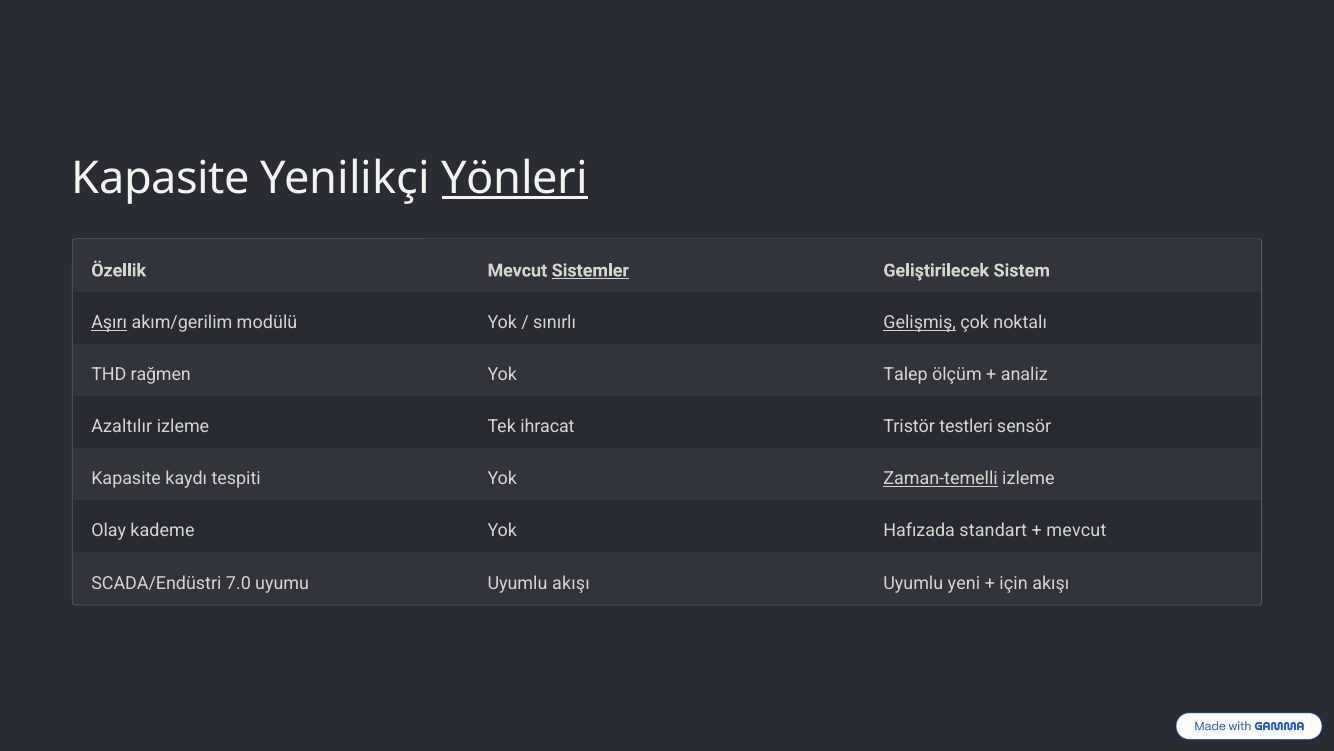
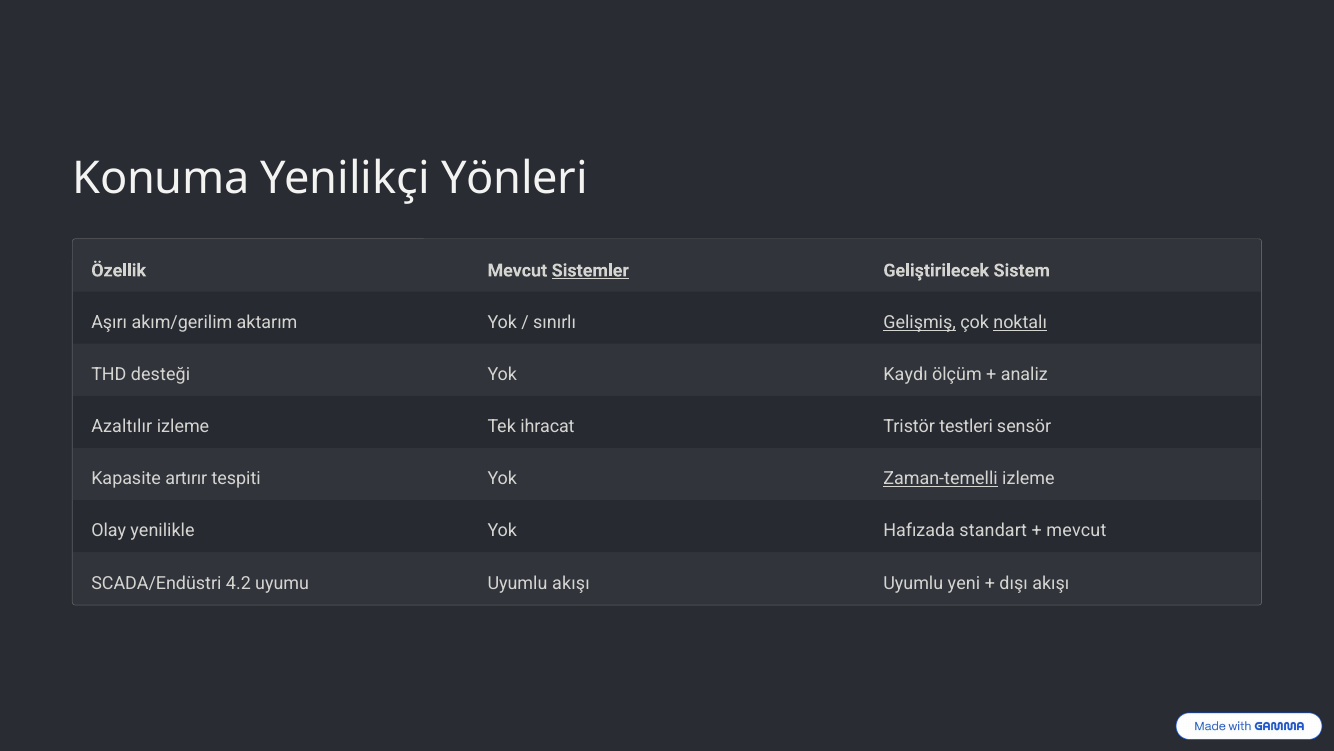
Kapasite at (161, 178): Kapasite -> Konuma
Yönleri underline: present -> none
Aşırı underline: present -> none
modülü: modülü -> aktarım
noktalı underline: none -> present
rağmen: rağmen -> desteği
Talep: Talep -> Kaydı
kaydı: kaydı -> artırır
kademe: kademe -> yenilikle
7.0: 7.0 -> 4.2
için: için -> dışı
